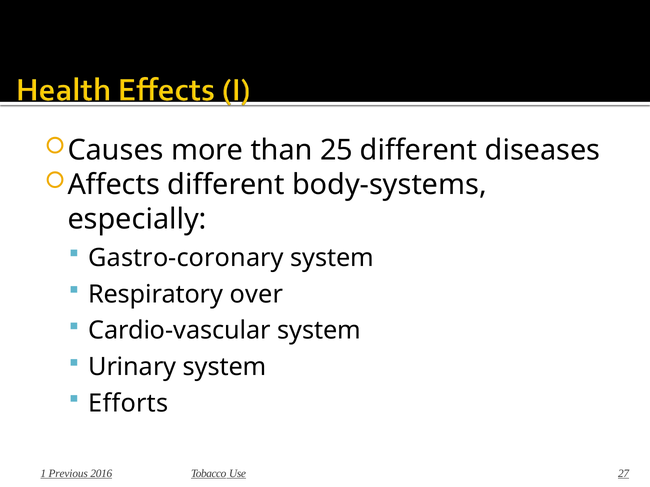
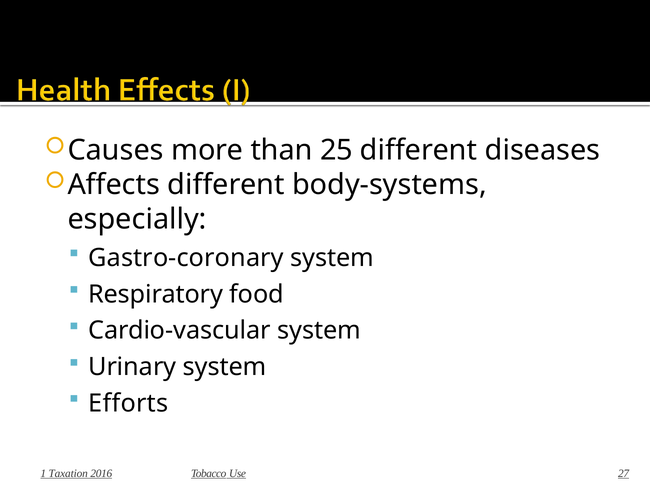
over: over -> food
Previous: Previous -> Taxation
